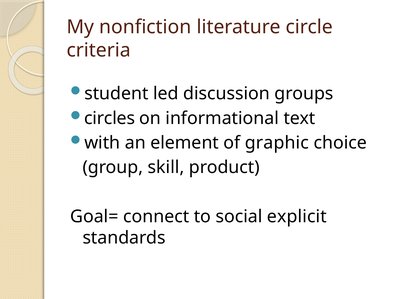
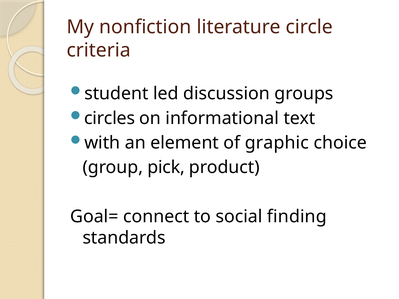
skill: skill -> pick
explicit: explicit -> finding
